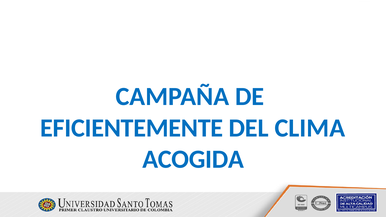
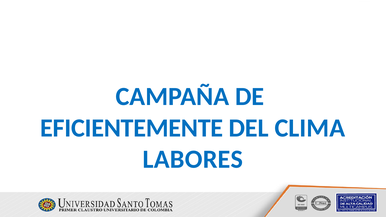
ACOGIDA: ACOGIDA -> LABORES
